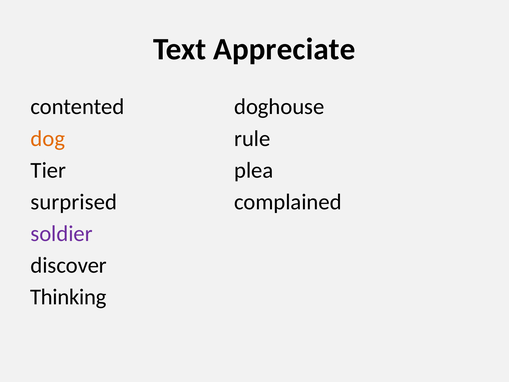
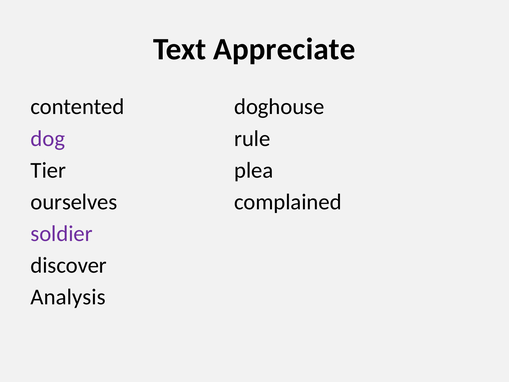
dog colour: orange -> purple
surprised: surprised -> ourselves
Thinking: Thinking -> Analysis
